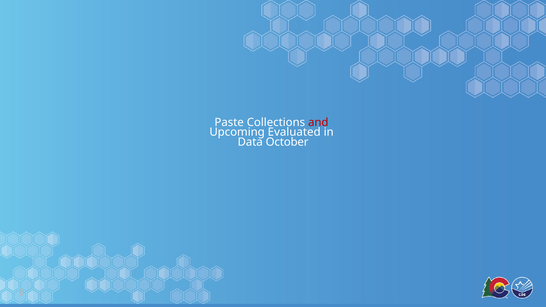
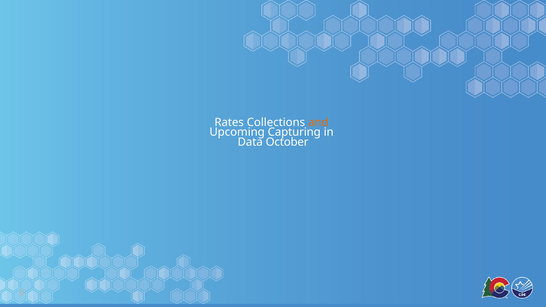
Paste: Paste -> Rates
and colour: red -> orange
Evaluated: Evaluated -> Capturing
